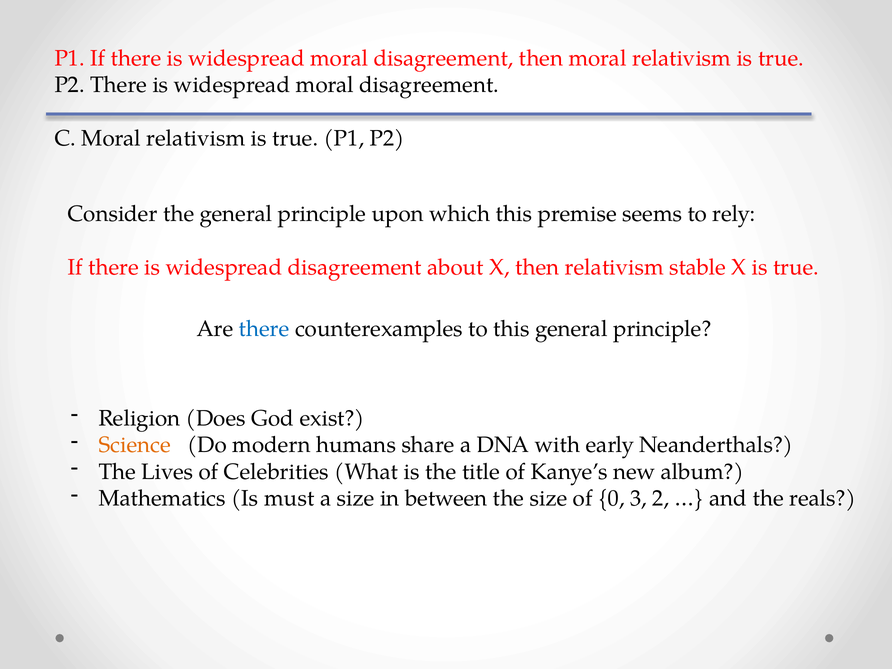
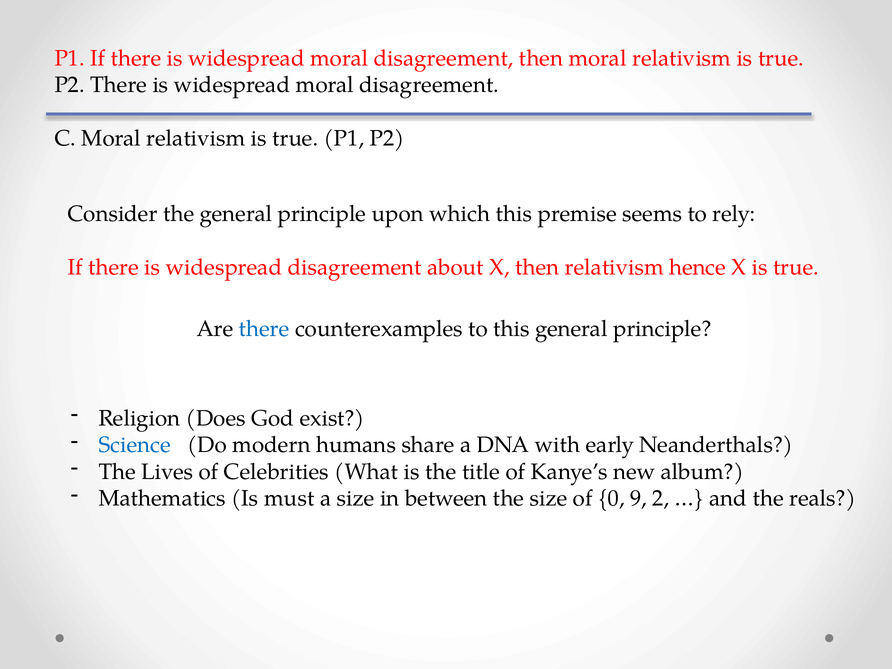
stable: stable -> hence
Science colour: orange -> blue
3: 3 -> 9
